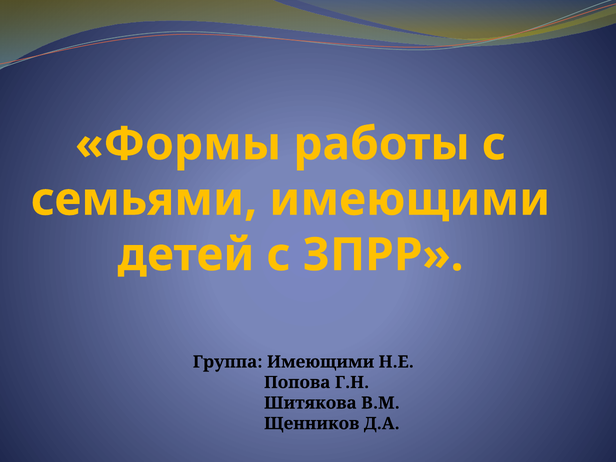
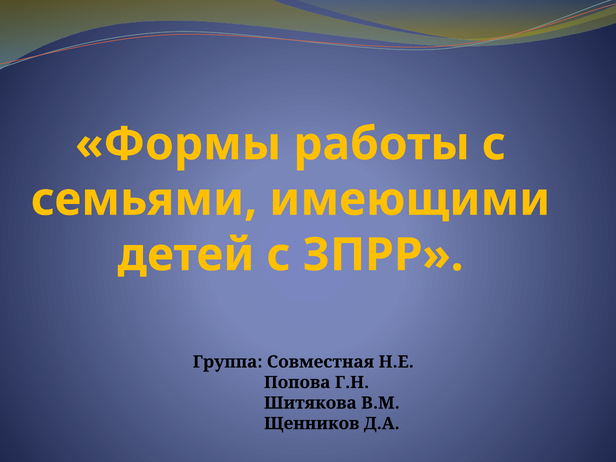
Группа Имеющими: Имеющими -> Совместная
